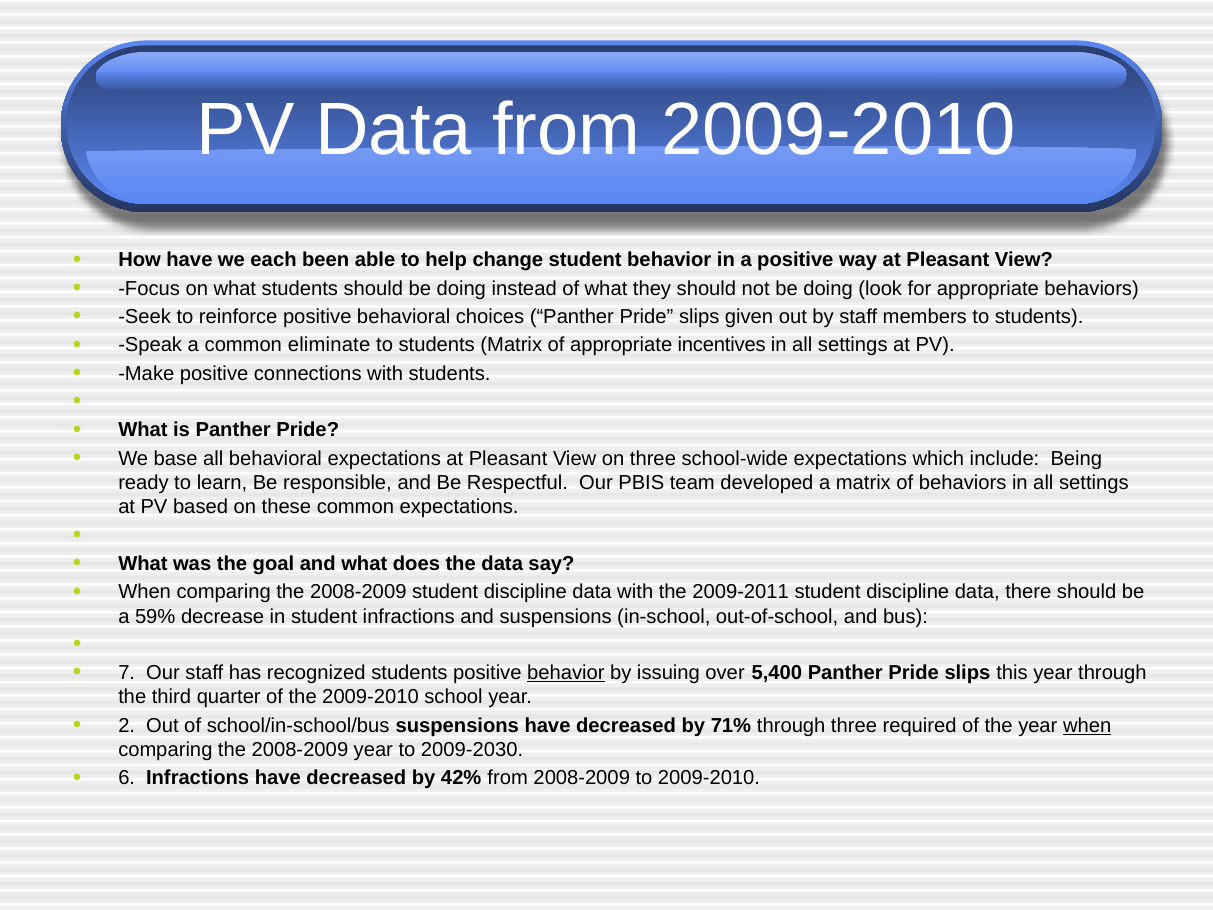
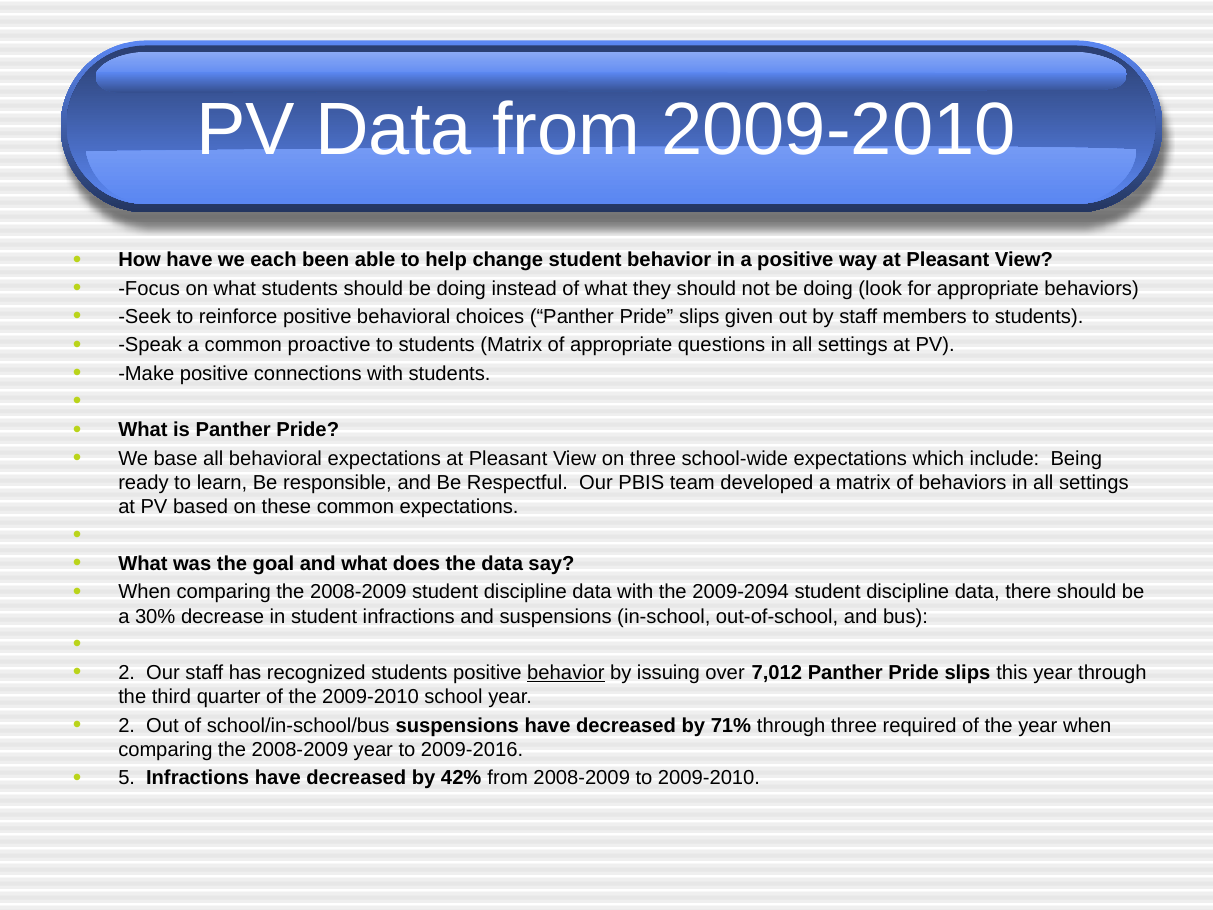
eliminate: eliminate -> proactive
incentives: incentives -> questions
2009-2011: 2009-2011 -> 2009-2094
59%: 59% -> 30%
7 at (127, 673): 7 -> 2
5,400: 5,400 -> 7,012
when at (1087, 725) underline: present -> none
2009-2030: 2009-2030 -> 2009-2016
6: 6 -> 5
